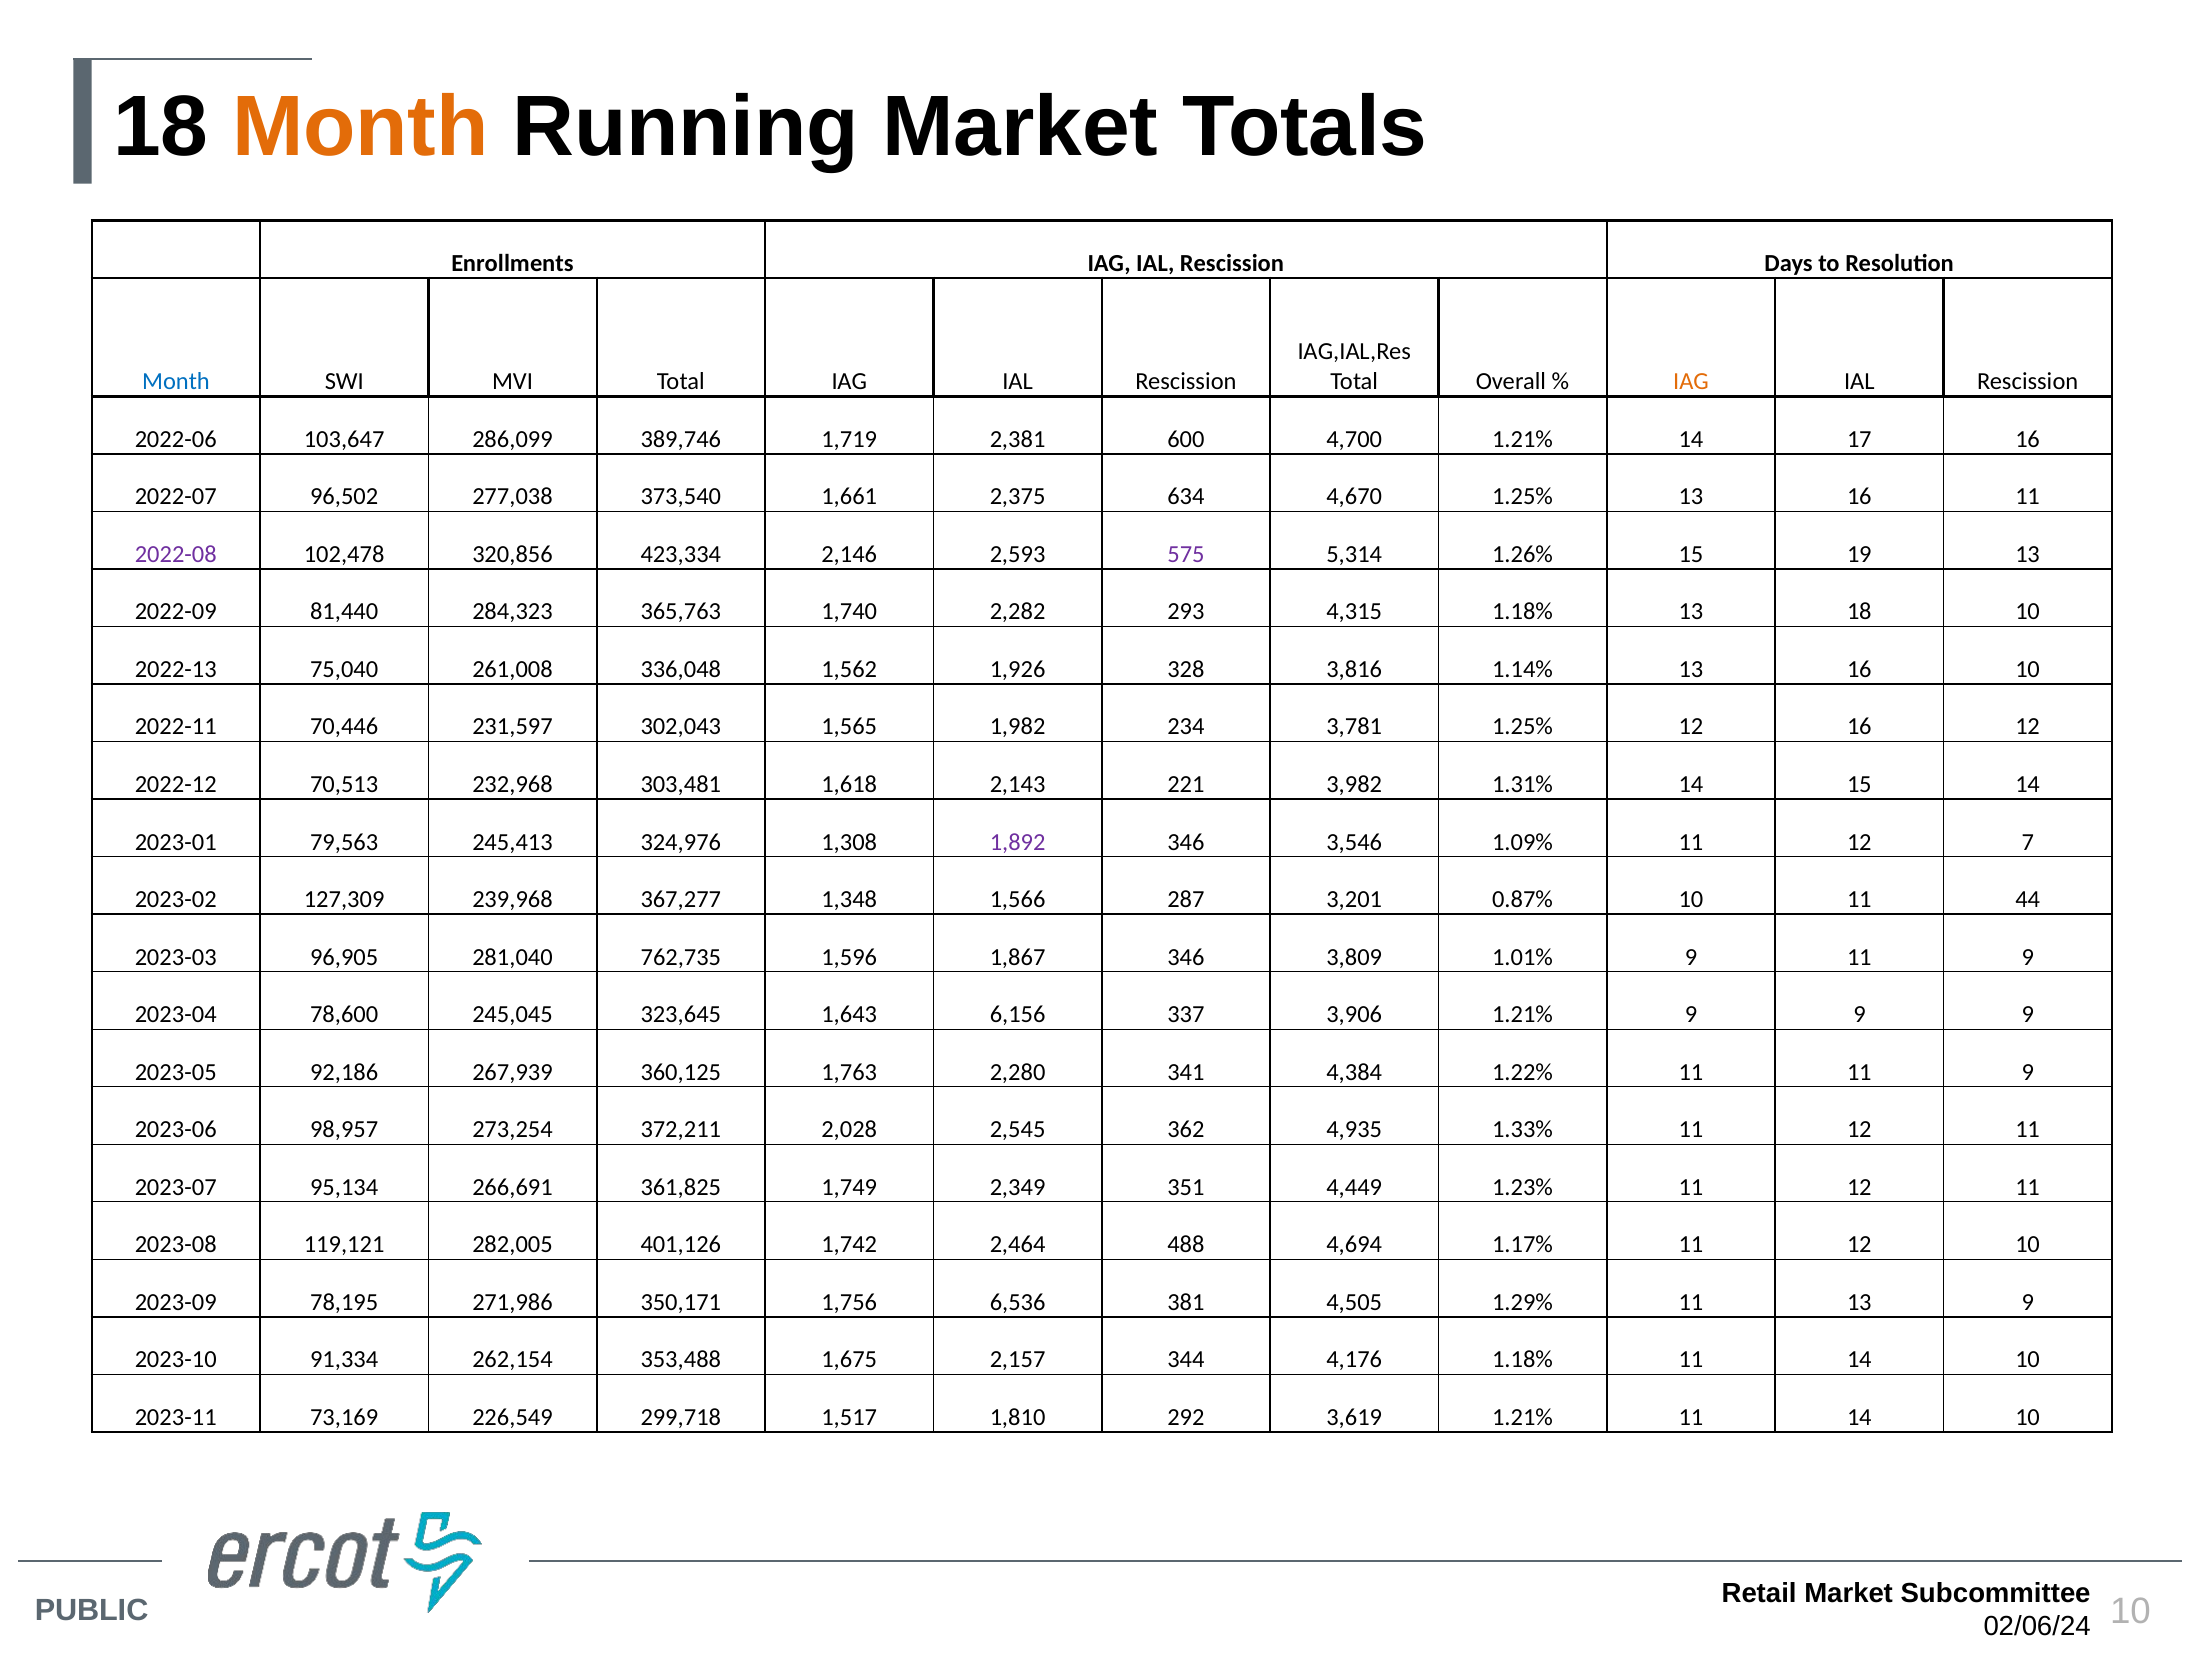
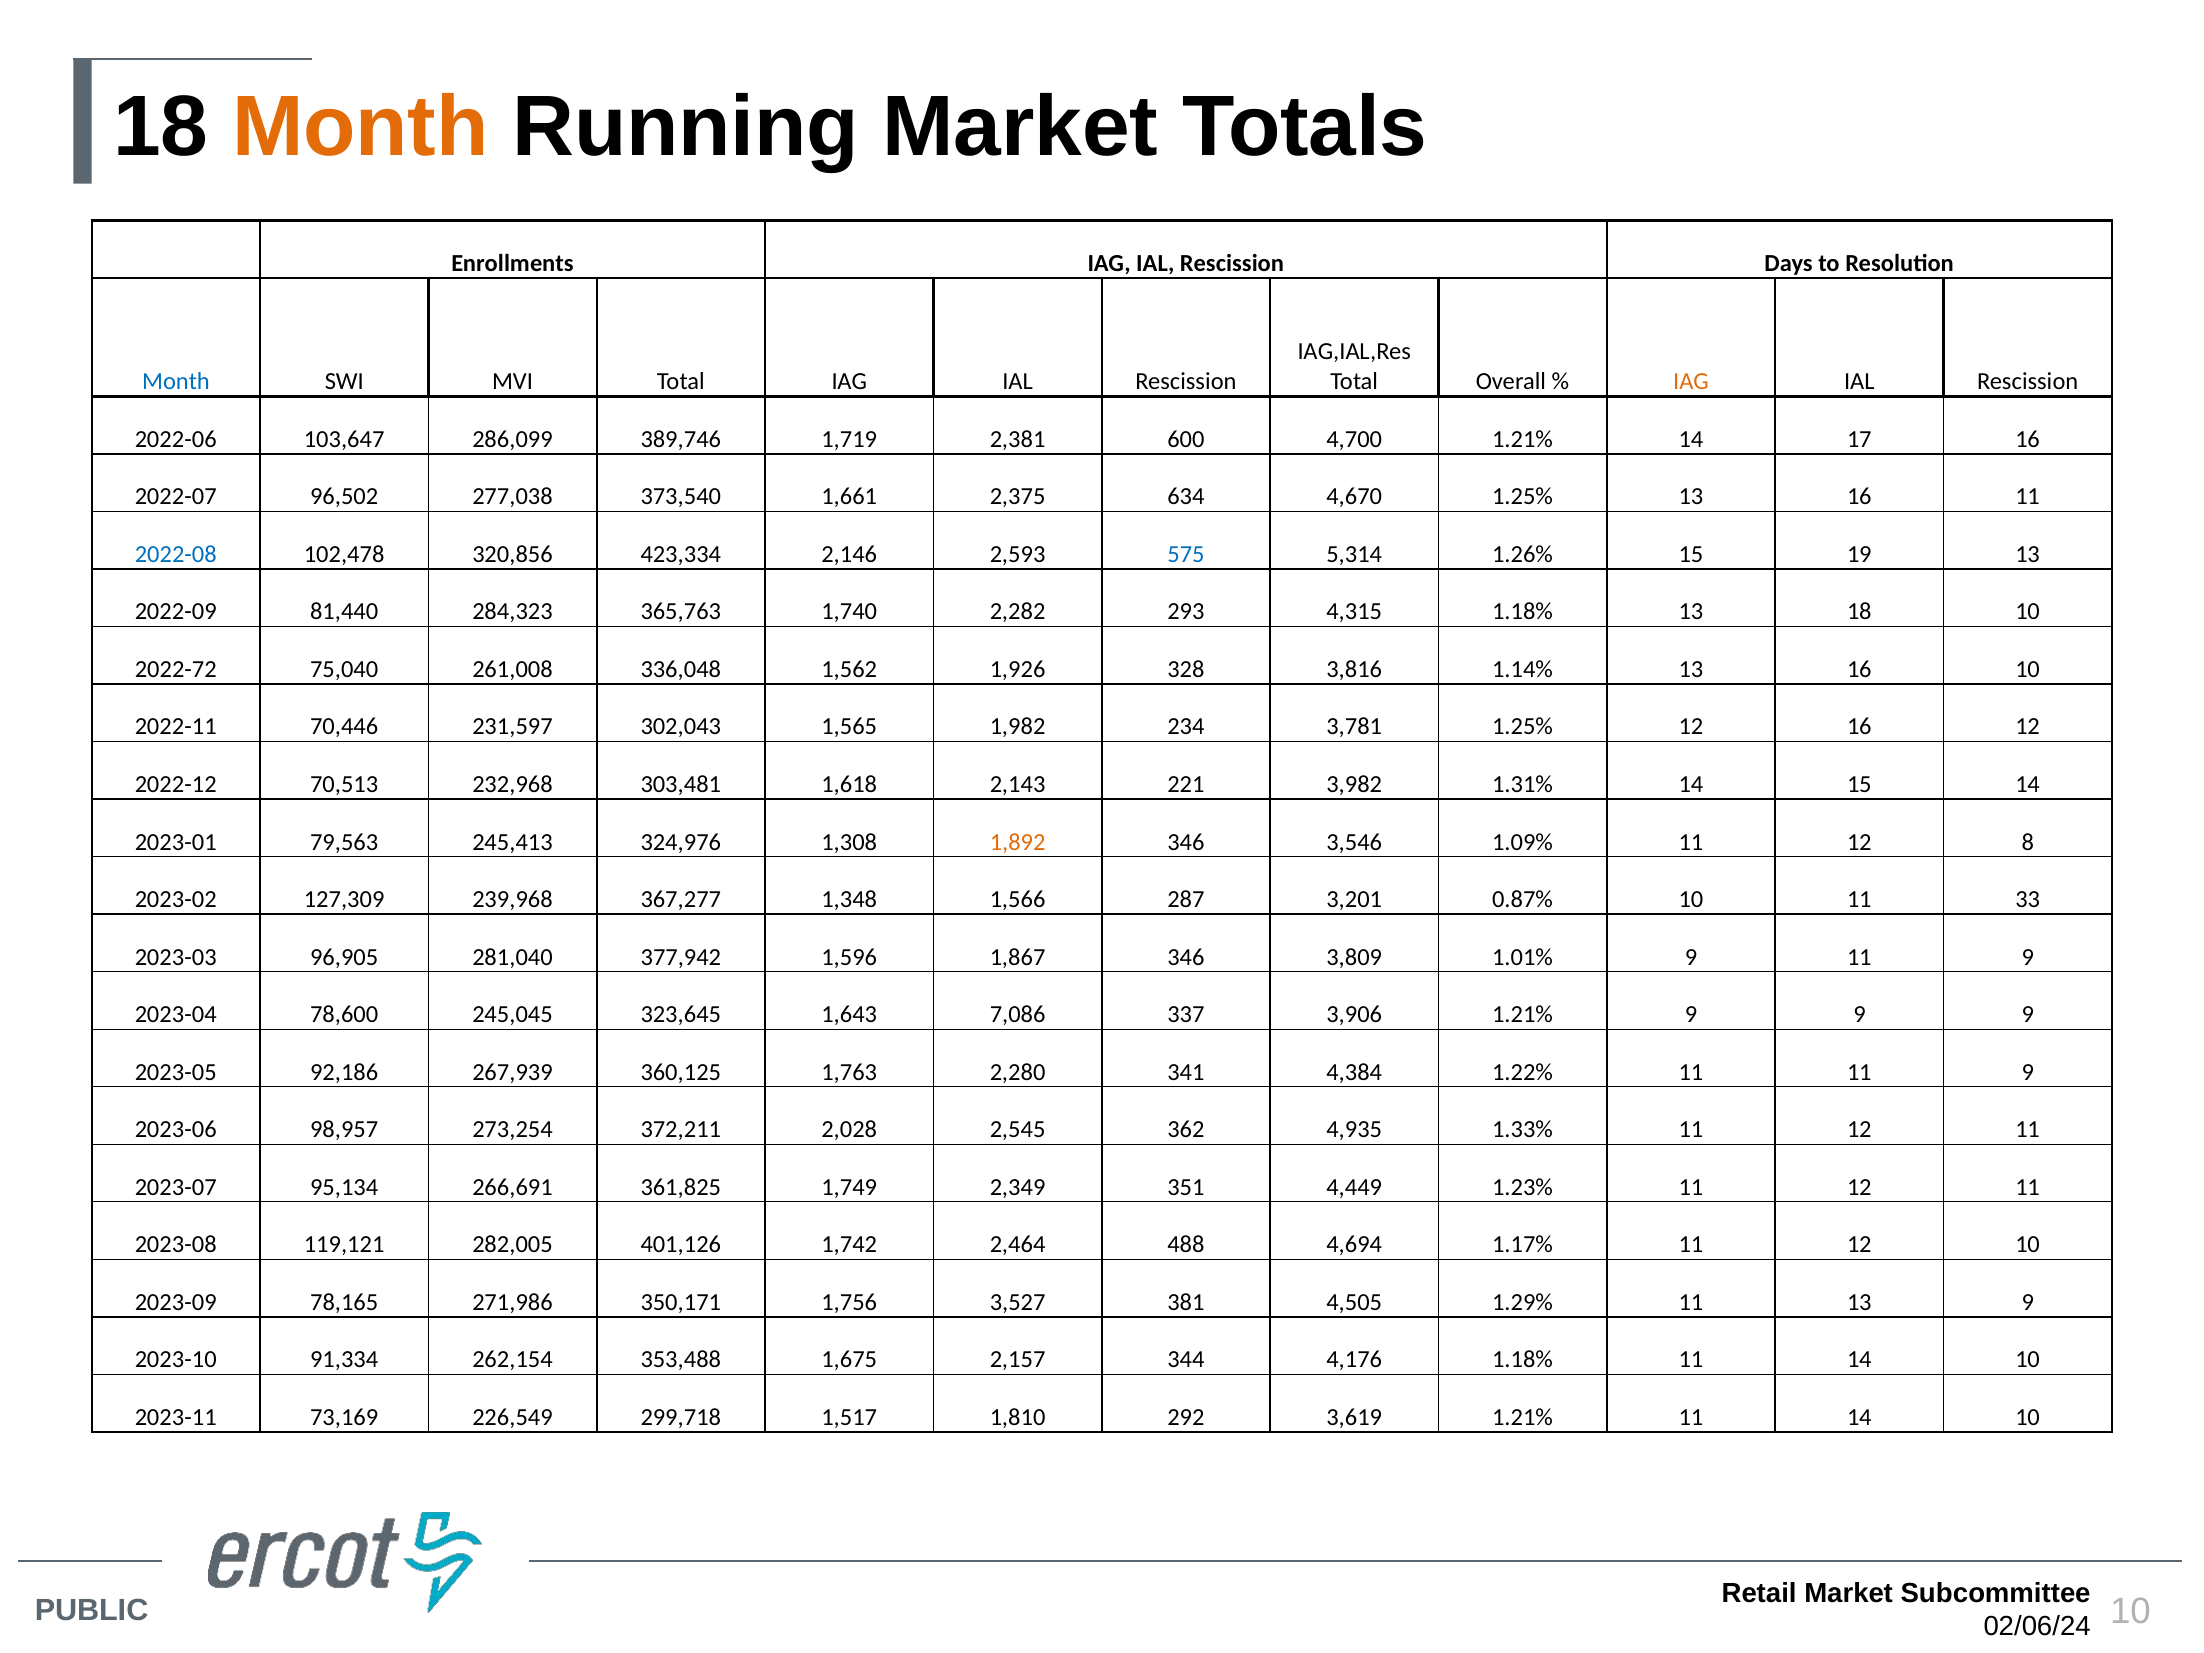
2022-08 colour: purple -> blue
575 colour: purple -> blue
2022-13: 2022-13 -> 2022-72
1,892 colour: purple -> orange
7: 7 -> 8
44: 44 -> 33
762,735: 762,735 -> 377,942
6,156: 6,156 -> 7,086
78,195: 78,195 -> 78,165
6,536: 6,536 -> 3,527
